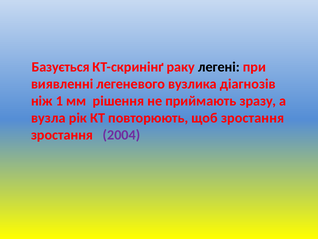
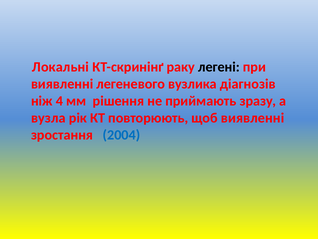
Базується: Базується -> Локальні
1: 1 -> 4
щоб зростання: зростання -> виявленні
2004 colour: purple -> blue
